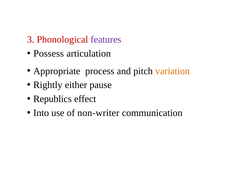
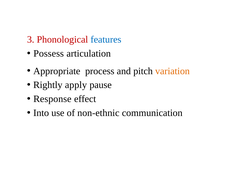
features colour: purple -> blue
either: either -> apply
Republics: Republics -> Response
non-writer: non-writer -> non-ethnic
